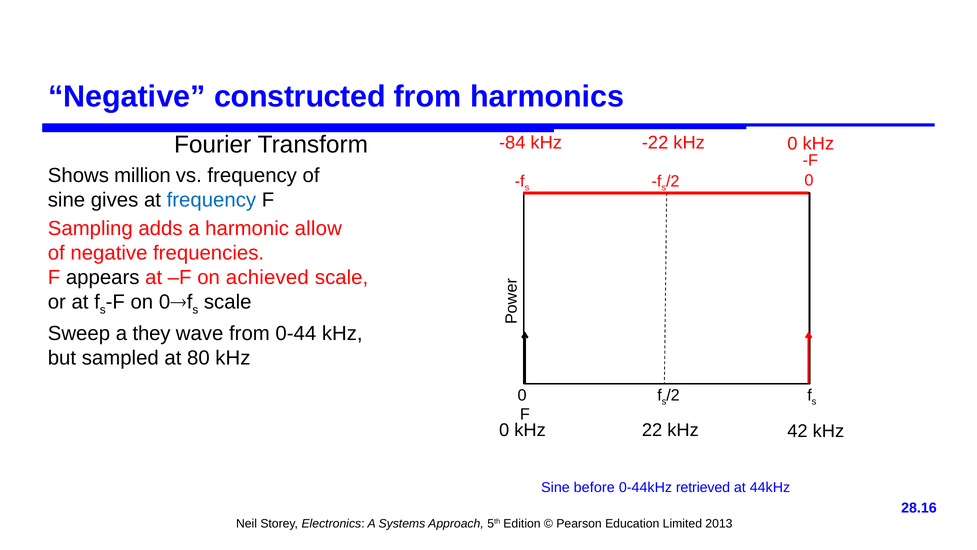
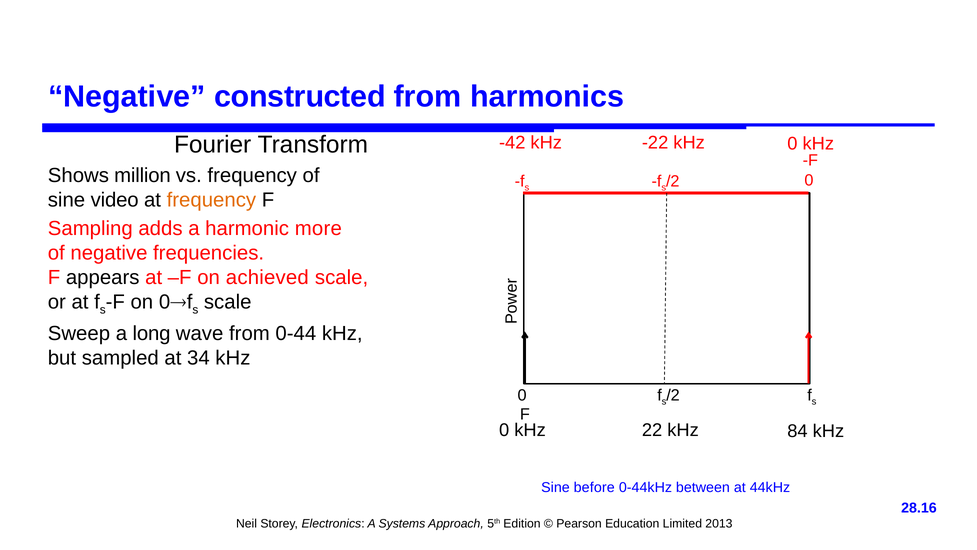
-84: -84 -> -42
gives: gives -> video
frequency at (211, 200) colour: blue -> orange
allow: allow -> more
they: they -> long
80: 80 -> 34
42: 42 -> 84
retrieved: retrieved -> between
